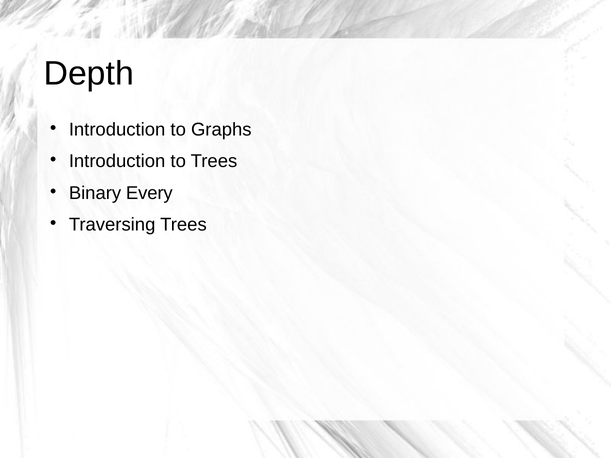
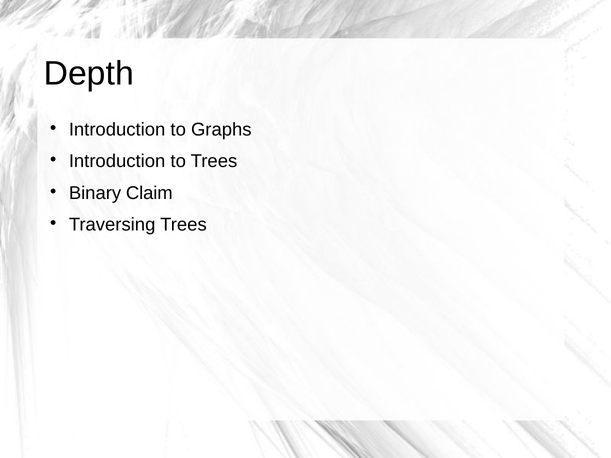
Every: Every -> Claim
